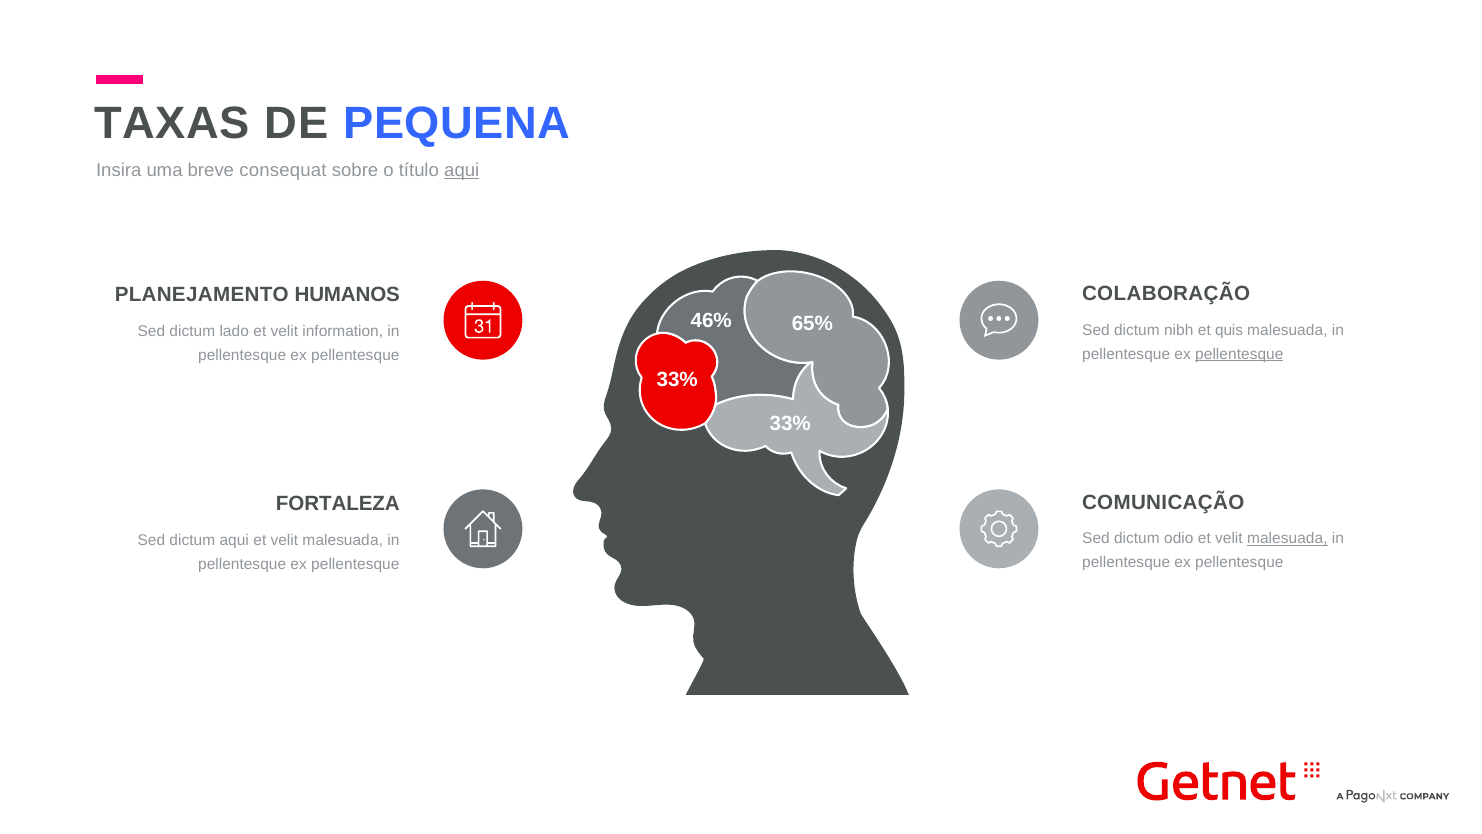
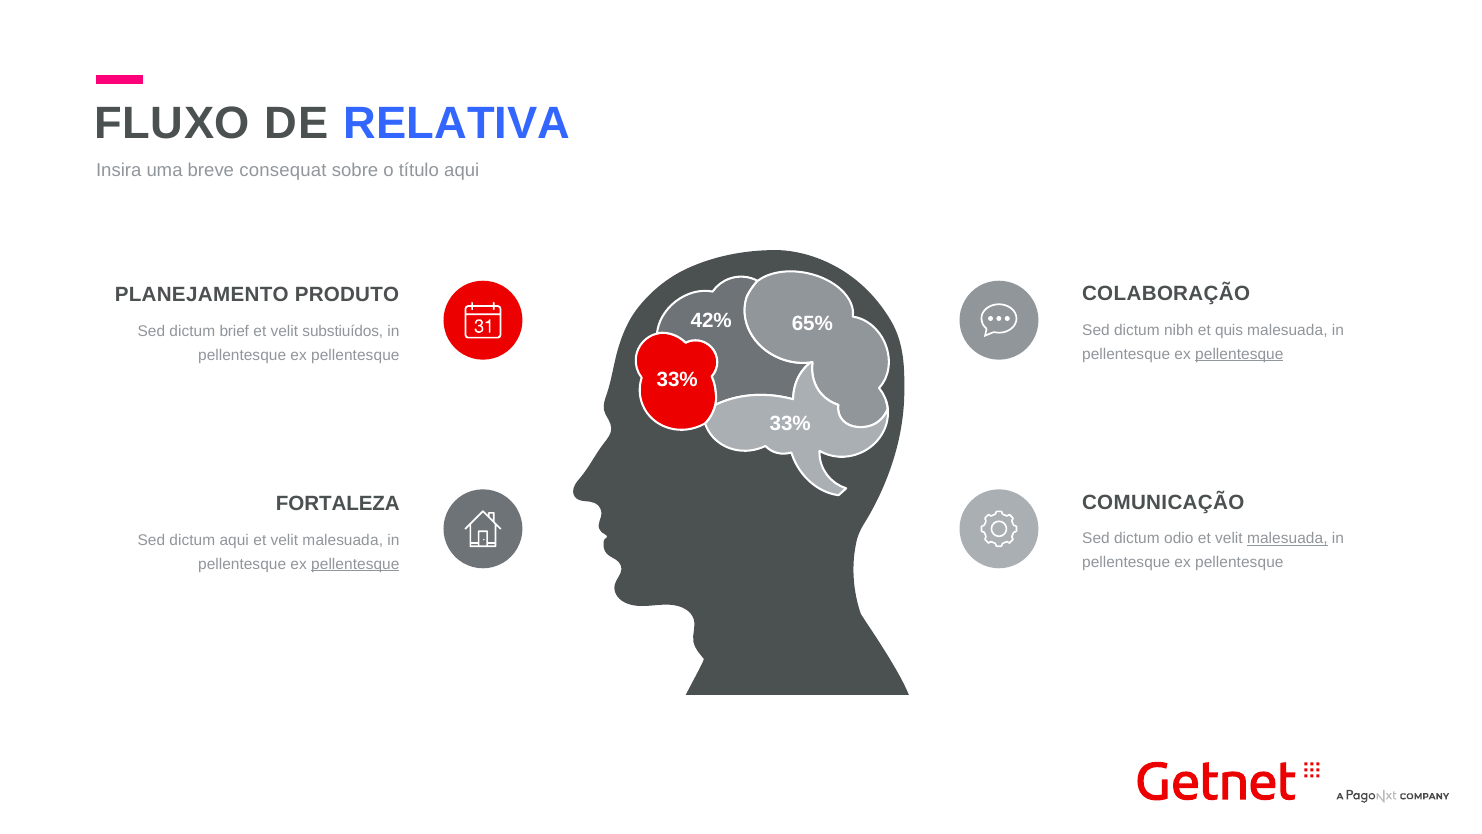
TAXAS: TAXAS -> FLUXO
PEQUENA: PEQUENA -> RELATIVA
aqui at (462, 170) underline: present -> none
HUMANOS: HUMANOS -> PRODUTO
46%: 46% -> 42%
lado: lado -> brief
information: information -> substiuídos
pellentesque at (355, 564) underline: none -> present
